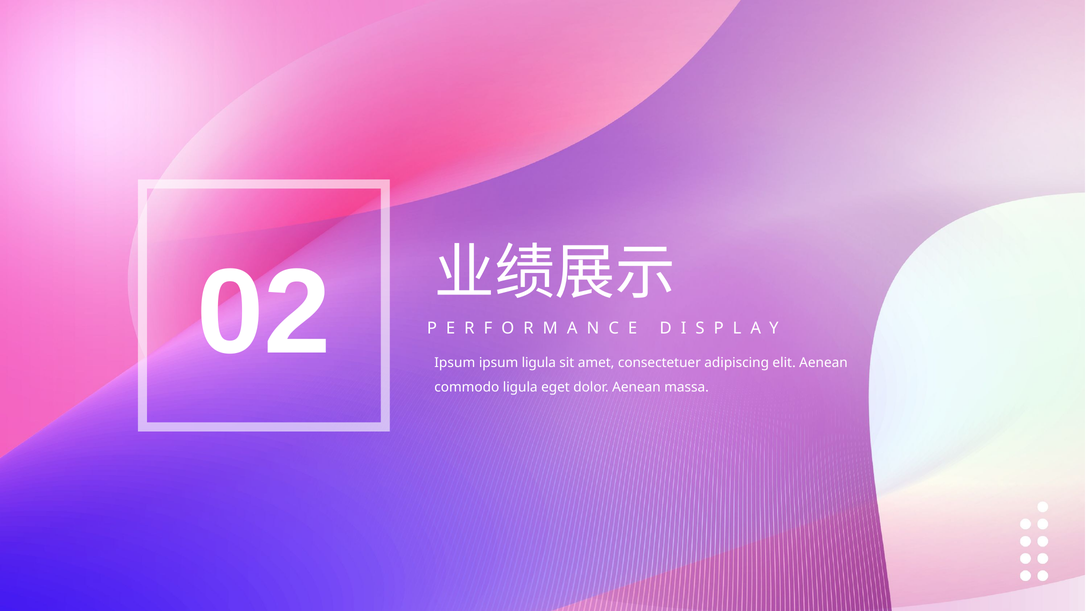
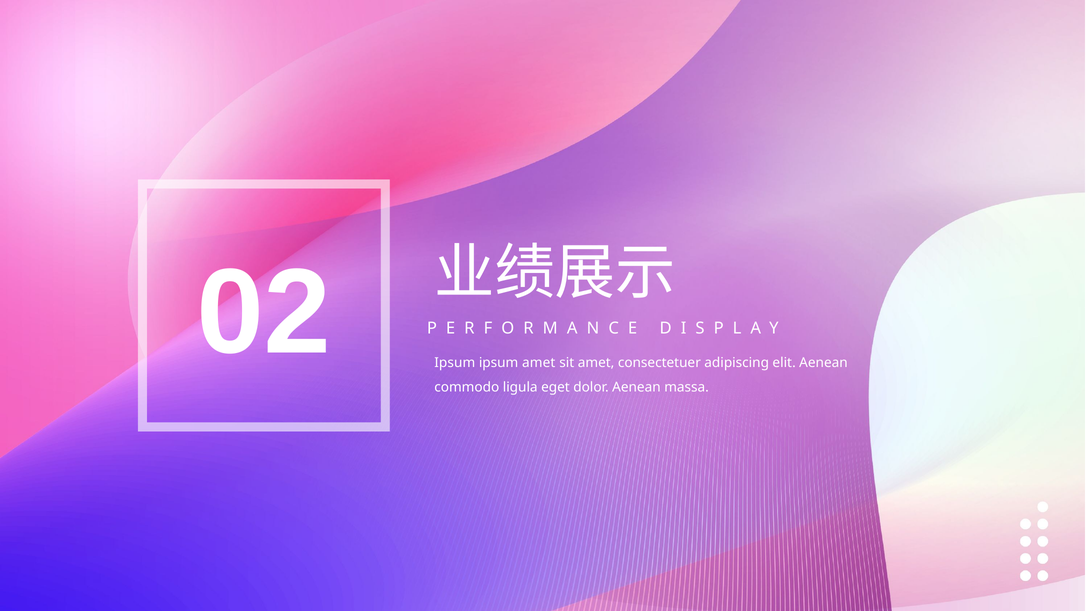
ipsum ligula: ligula -> amet
